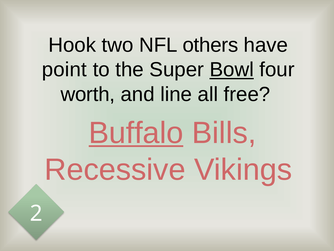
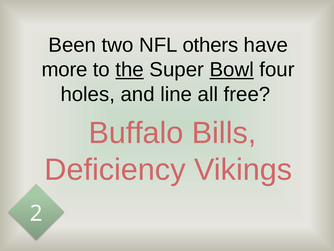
Hook: Hook -> Been
point: point -> more
the underline: none -> present
worth: worth -> holes
Buffalo underline: present -> none
Recessive: Recessive -> Deficiency
